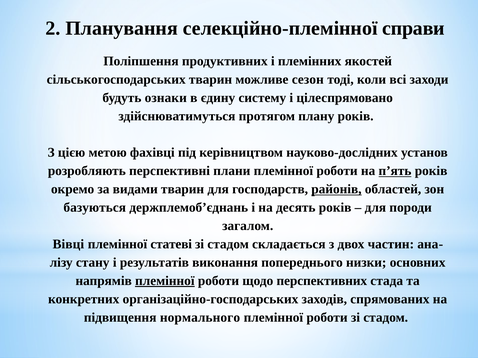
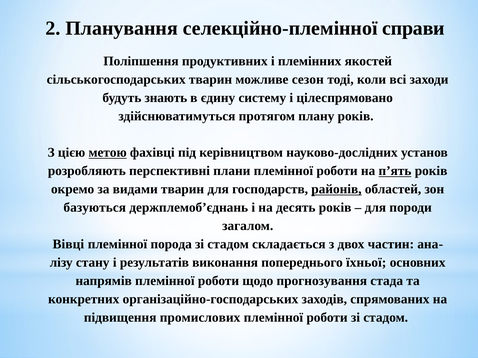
ознаки: ознаки -> знають
метою underline: none -> present
статеві: статеві -> порода
низки: низки -> їхньої
племінної at (165, 281) underline: present -> none
перспективних: перспективних -> прогнозування
нормального: нормального -> промислових
